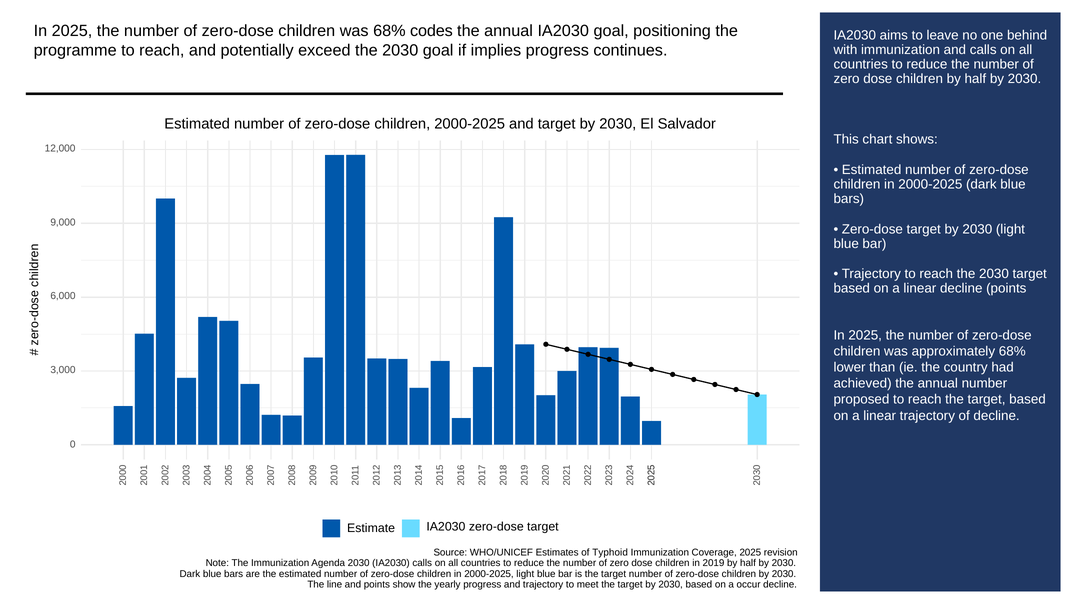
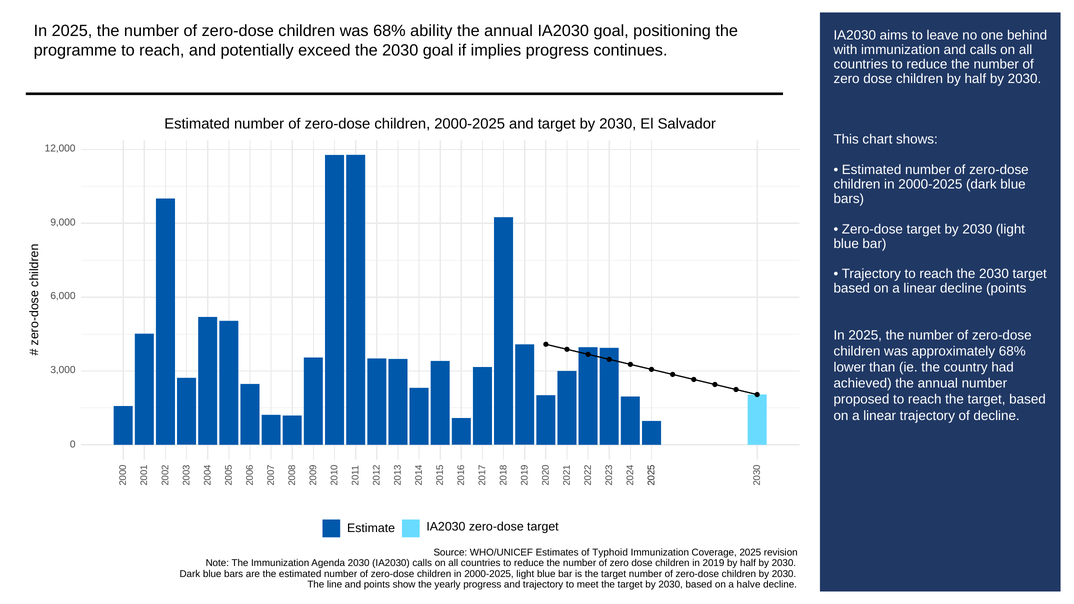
codes: codes -> ability
occur: occur -> halve
